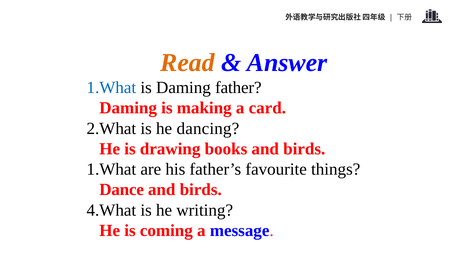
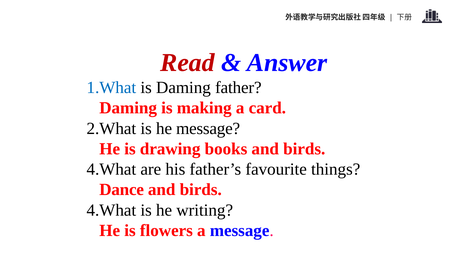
Read colour: orange -> red
he dancing: dancing -> message
1.What at (111, 170): 1.What -> 4.What
coming: coming -> flowers
